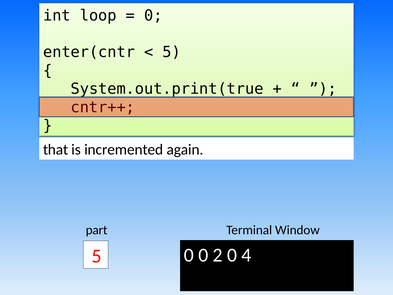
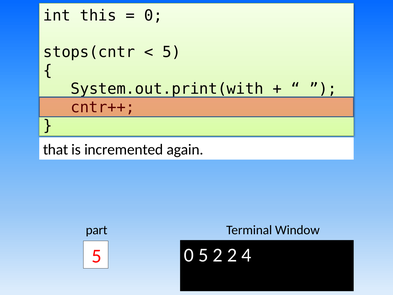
loop: loop -> this
enter(cntr: enter(cntr -> stops(cntr
System.out.print(true: System.out.print(true -> System.out.print(with
0 0: 0 -> 5
2 0: 0 -> 2
